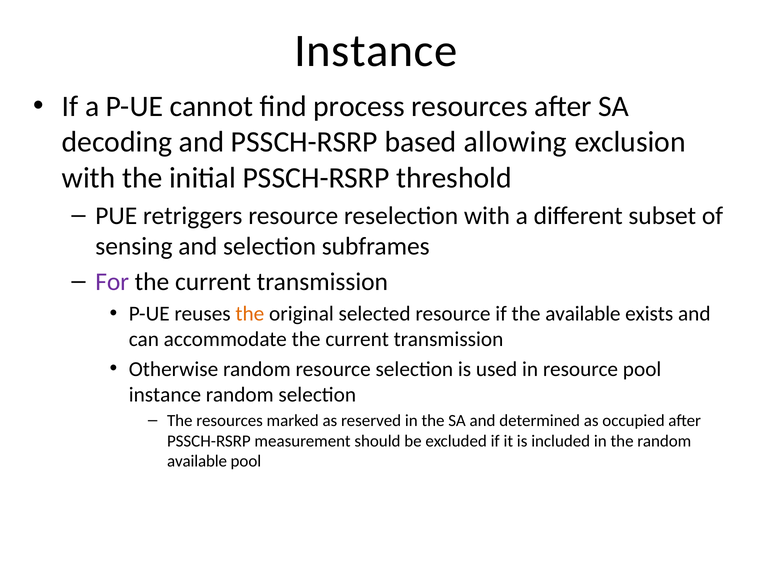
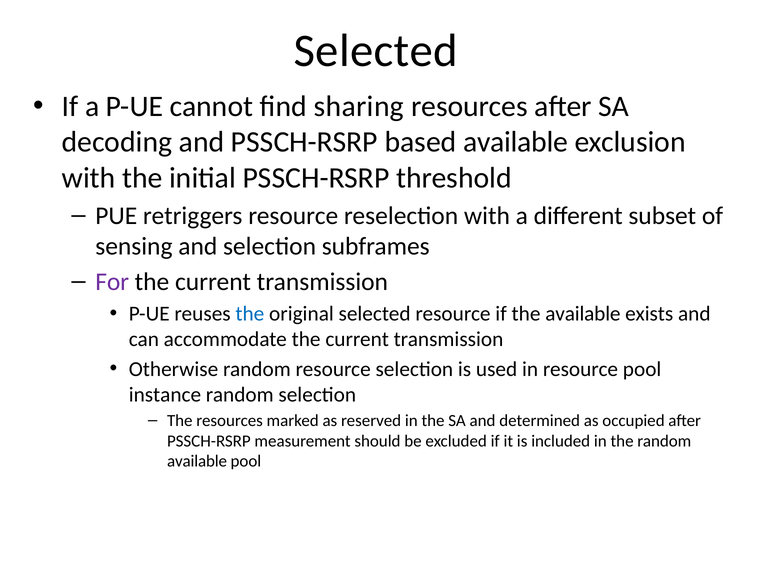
Instance at (376, 51): Instance -> Selected
process: process -> sharing
based allowing: allowing -> available
the at (250, 314) colour: orange -> blue
